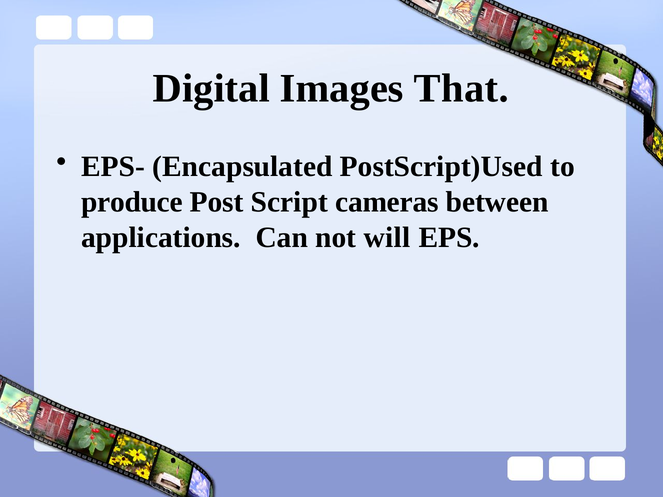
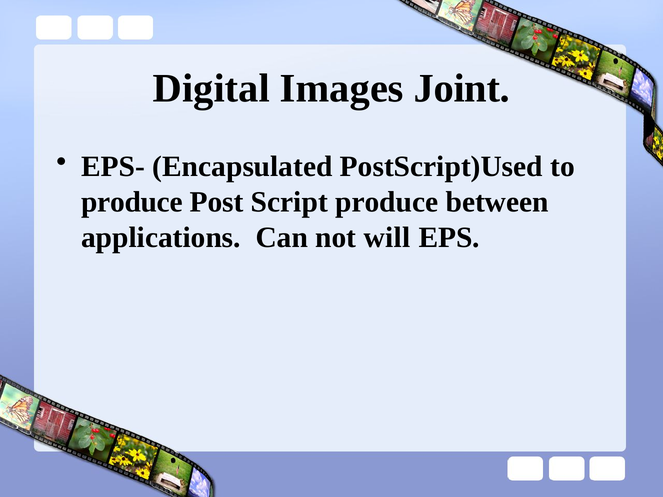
That: That -> Joint
Script cameras: cameras -> produce
